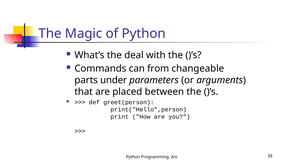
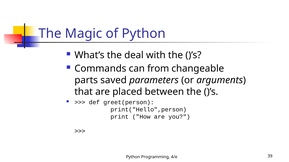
under: under -> saved
